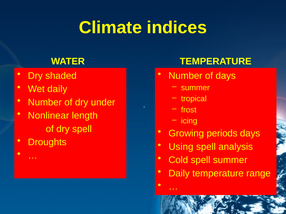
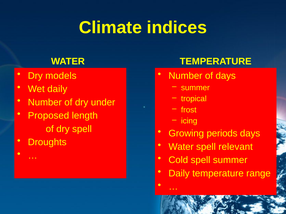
shaded: shaded -> models
Nonlinear: Nonlinear -> Proposed
Using at (181, 147): Using -> Water
analysis: analysis -> relevant
